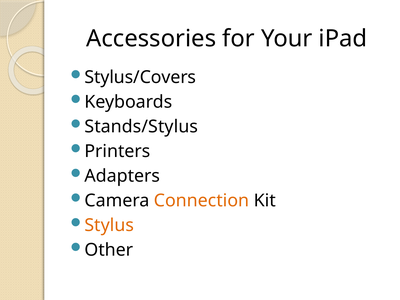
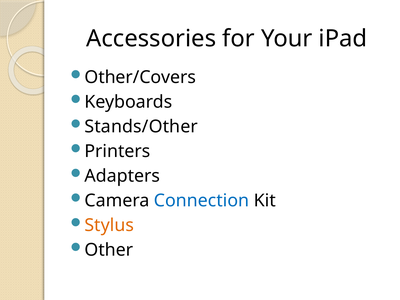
Stylus/Covers: Stylus/Covers -> Other/Covers
Stands/Stylus: Stands/Stylus -> Stands/Other
Connection colour: orange -> blue
